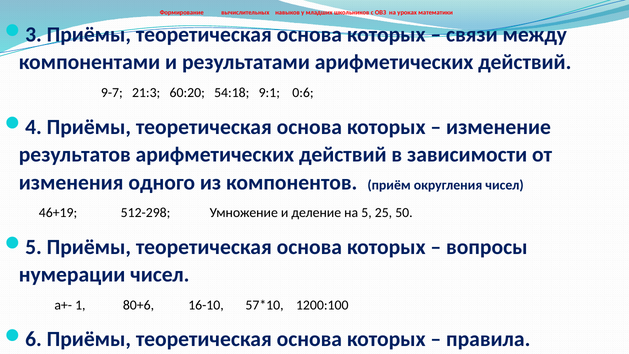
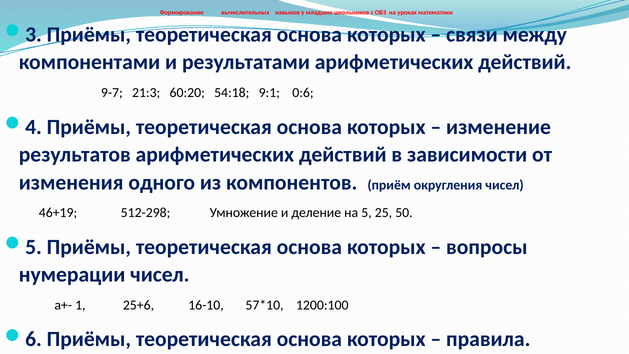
80+6: 80+6 -> 25+6
